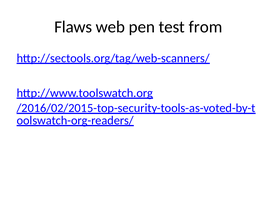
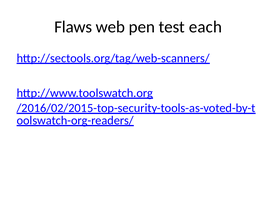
from: from -> each
